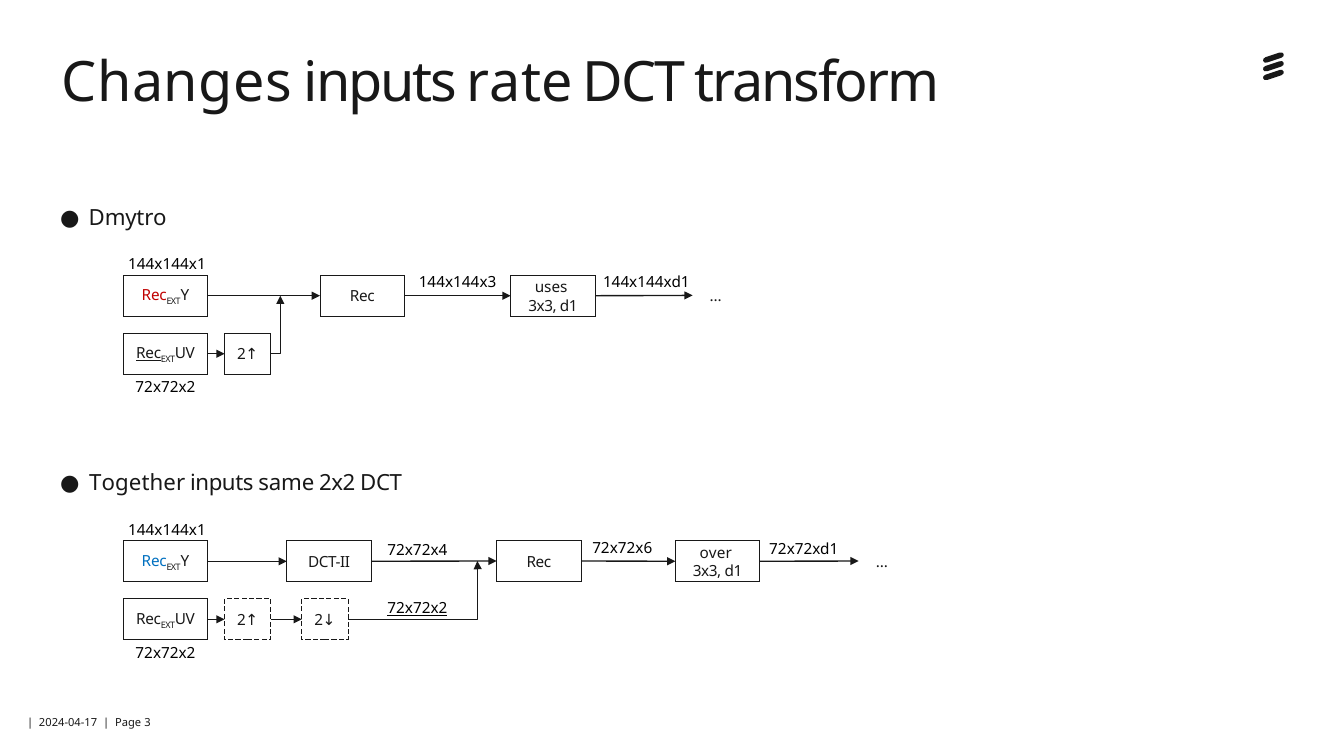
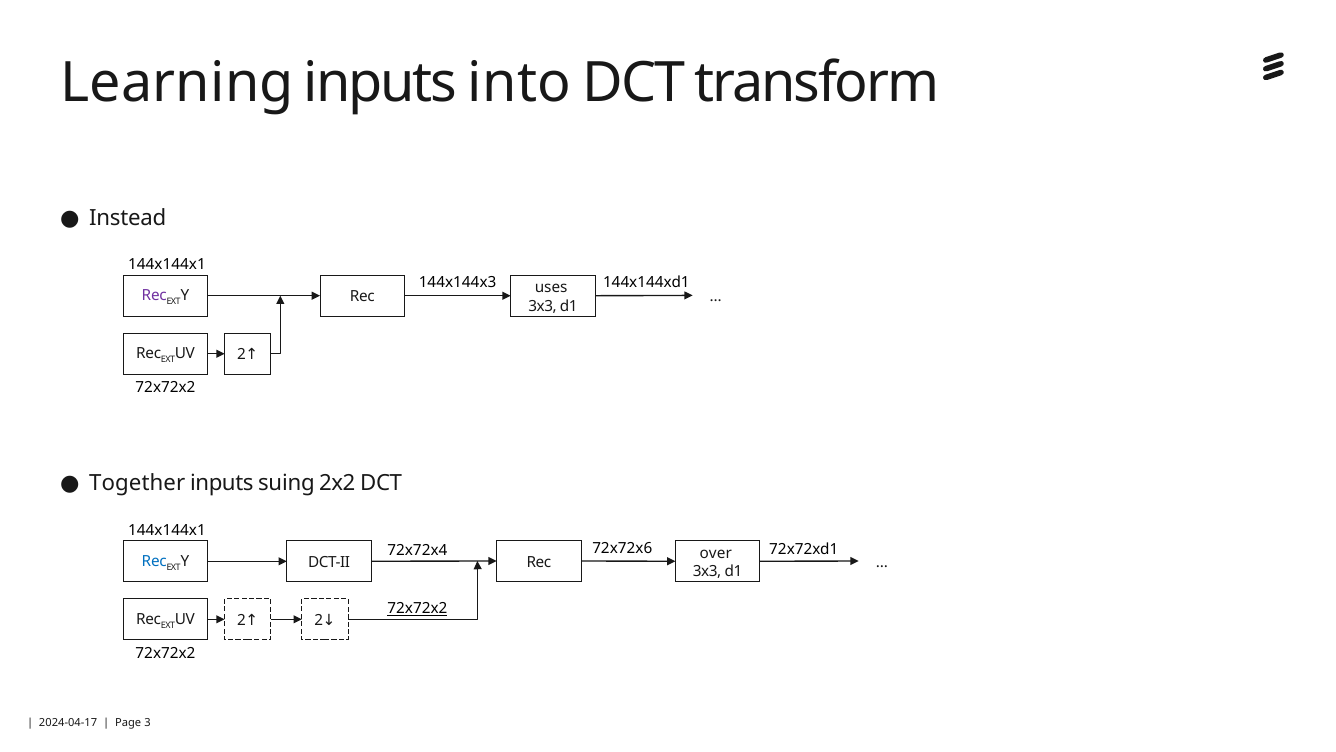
Changes: Changes -> Learning
rate: rate -> into
Dmytro: Dmytro -> Instead
Rec at (154, 295) colour: red -> purple
Rec at (149, 353) underline: present -> none
same: same -> suing
